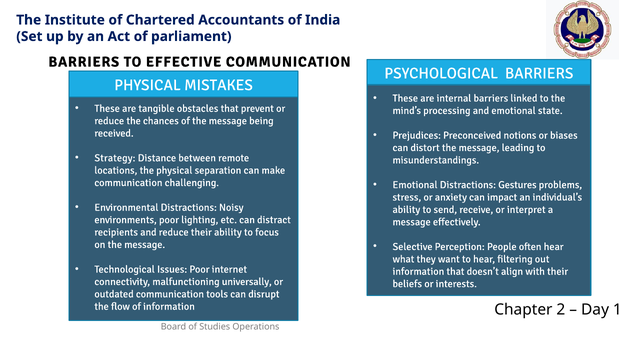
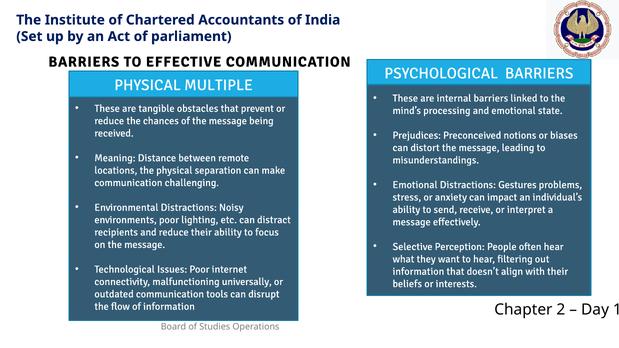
MISTAKES: MISTAKES -> MULTIPLE
Strategy: Strategy -> Meaning
